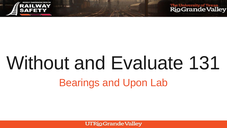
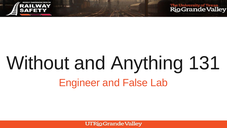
Evaluate: Evaluate -> Anything
Bearings: Bearings -> Engineer
Upon: Upon -> False
